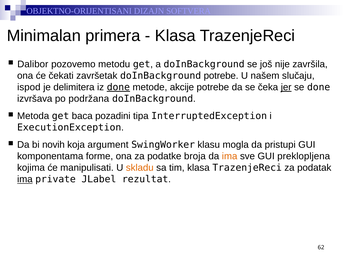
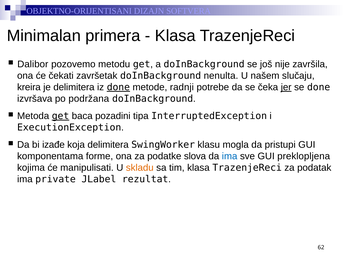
doInBackground potrebe: potrebe -> nenulta
ispod: ispod -> kreira
akcije: akcije -> radnji
get at (61, 116) underline: none -> present
novih: novih -> izađe
koja argument: argument -> delimitera
broja: broja -> slova
ima at (230, 156) colour: orange -> blue
ima at (25, 179) underline: present -> none
